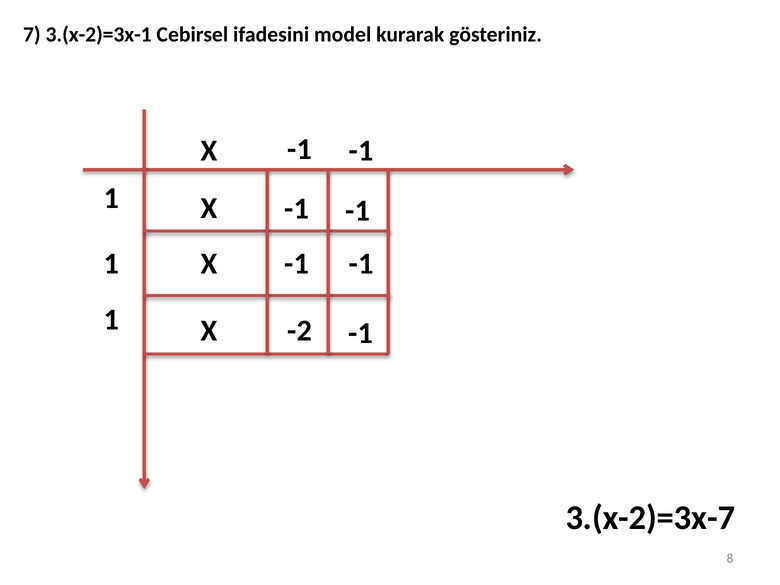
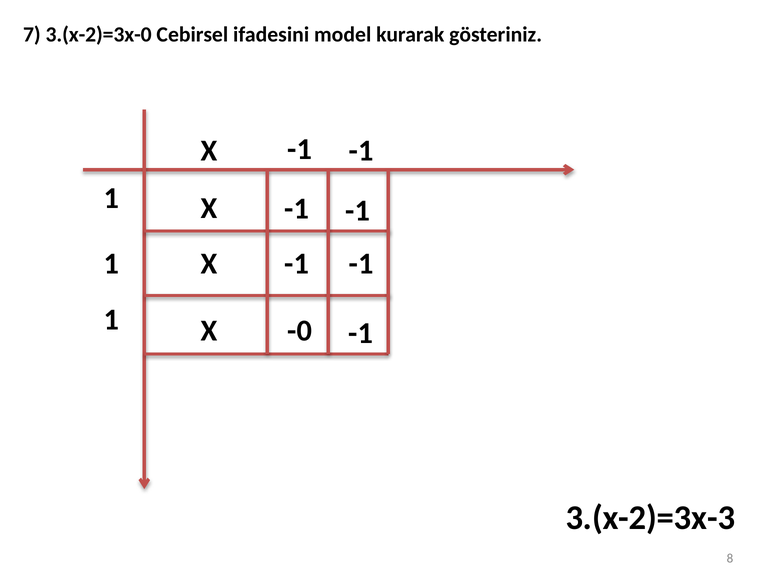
3.(x-2)=3x-1: 3.(x-2)=3x-1 -> 3.(x-2)=3x-0
-2: -2 -> -0
3.(x-2)=3x-7: 3.(x-2)=3x-7 -> 3.(x-2)=3x-3
